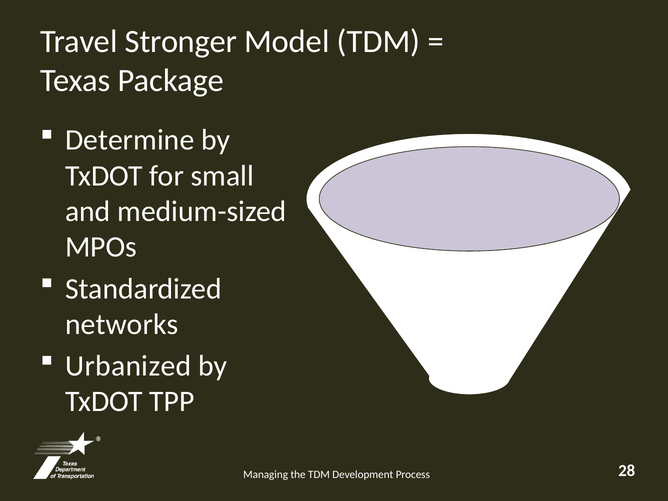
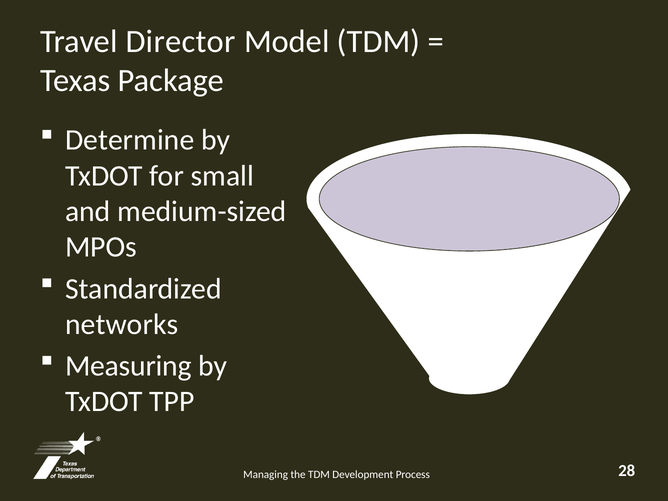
Stronger: Stronger -> Director
Urbanized: Urbanized -> Measuring
